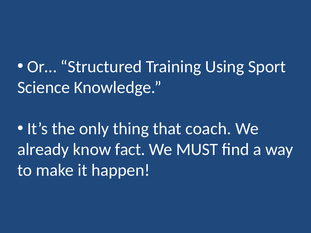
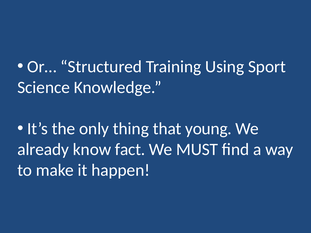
coach: coach -> young
